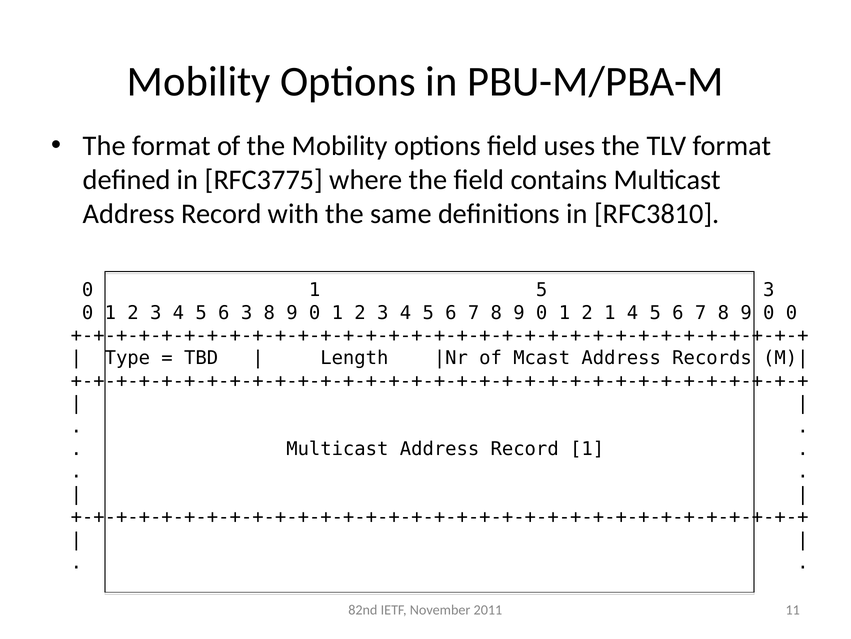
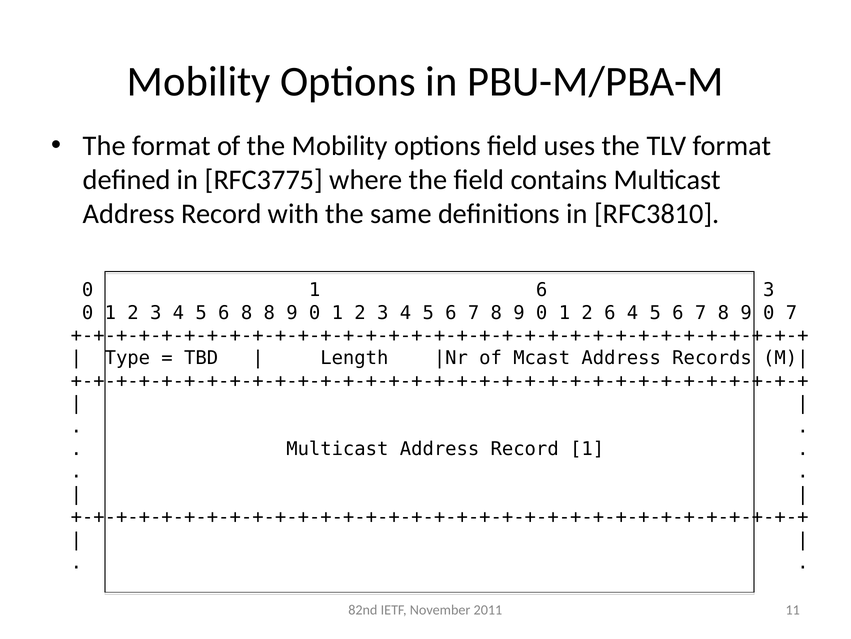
1 5: 5 -> 6
6 3: 3 -> 8
2 1: 1 -> 6
0 0: 0 -> 7
